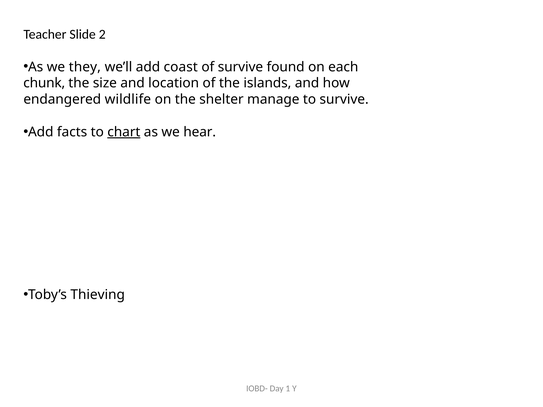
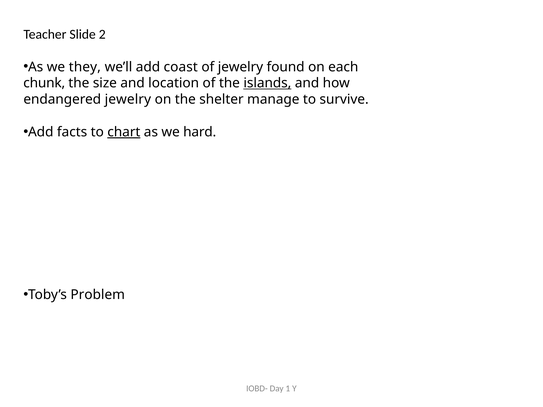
of survive: survive -> jewelry
islands underline: none -> present
endangered wildlife: wildlife -> jewelry
hear: hear -> hard
Thieving: Thieving -> Problem
